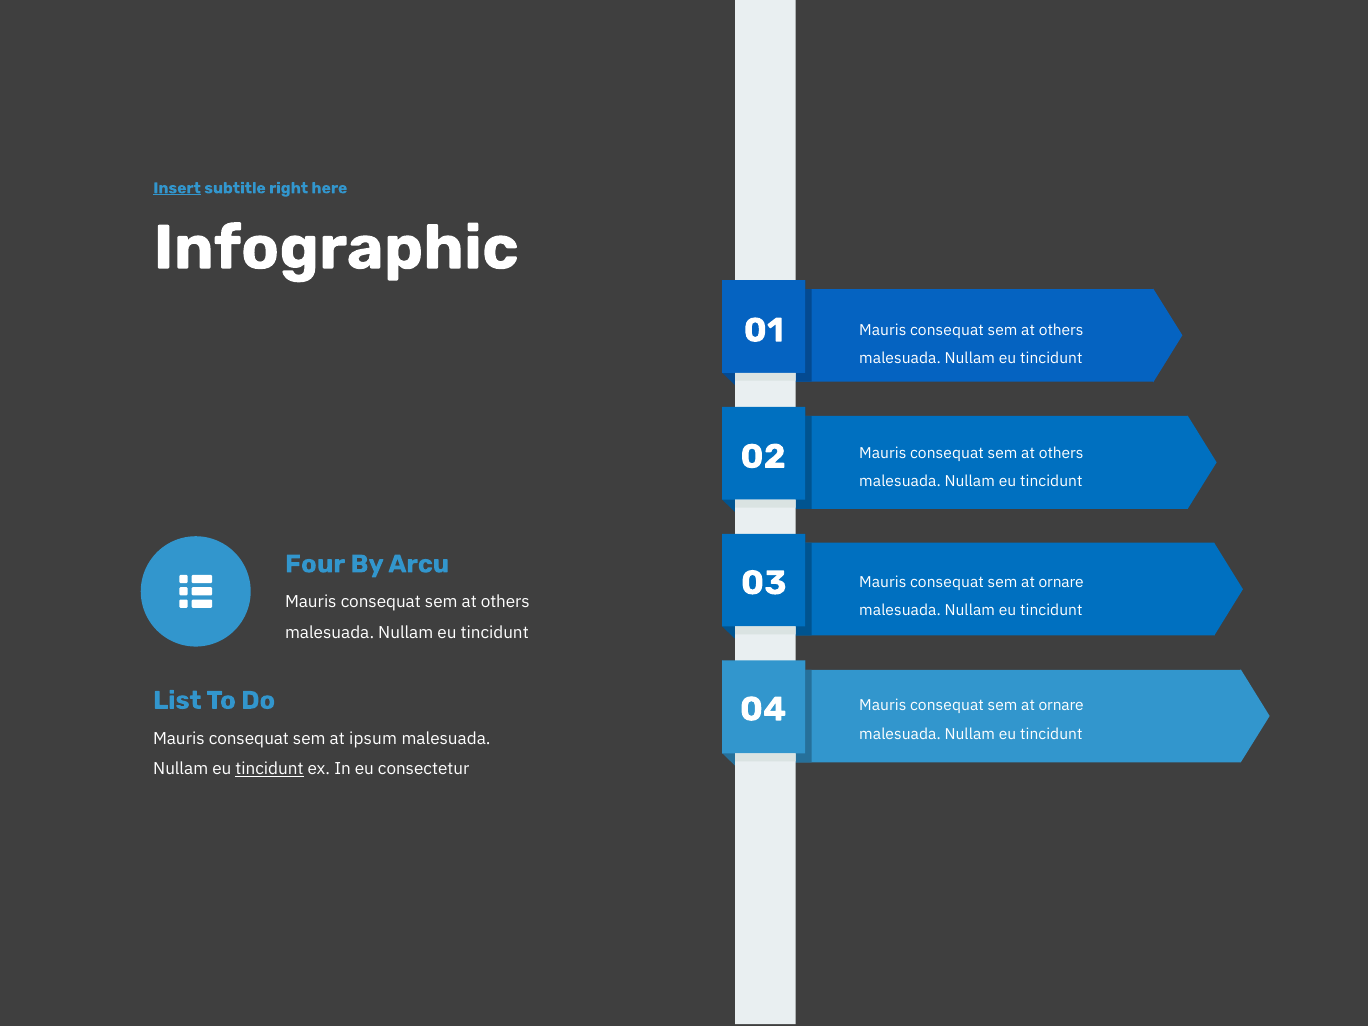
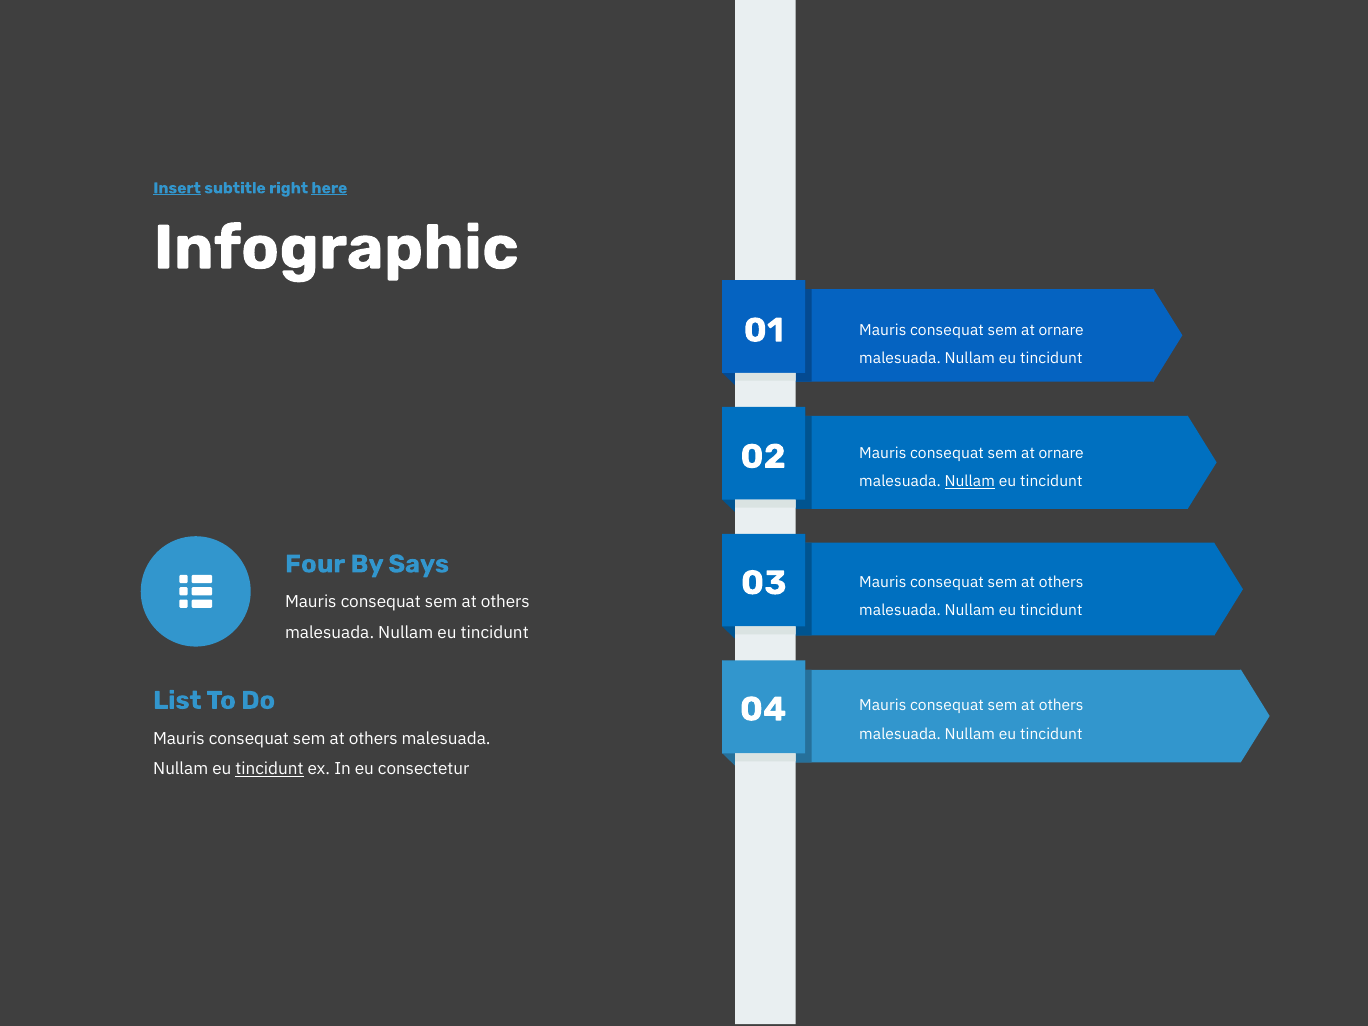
here underline: none -> present
others at (1061, 330): others -> ornare
others at (1061, 453): others -> ornare
Nullam at (970, 481) underline: none -> present
Arcu: Arcu -> Says
ornare at (1061, 583): ornare -> others
ornare at (1061, 706): ornare -> others
ipsum at (373, 738): ipsum -> others
